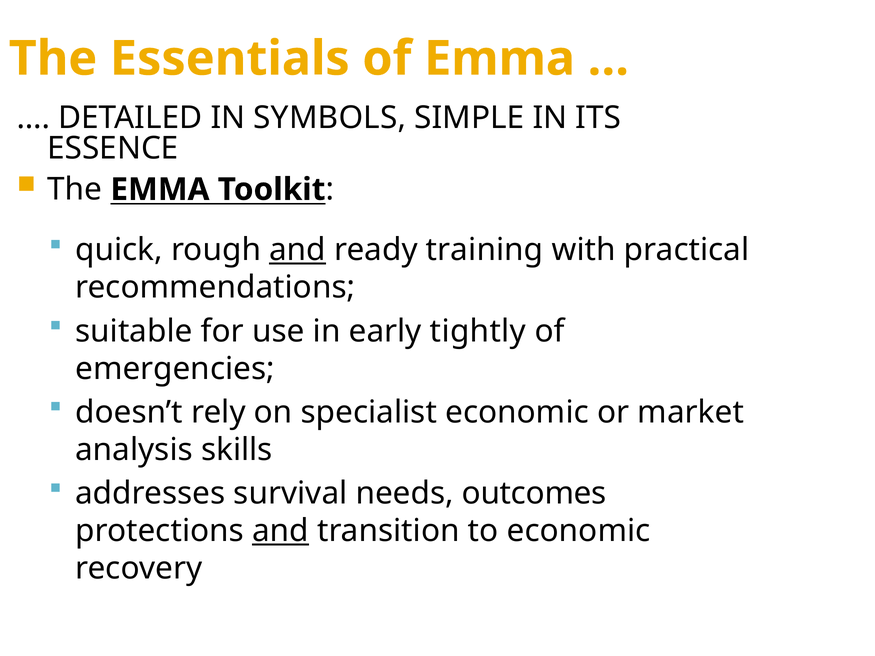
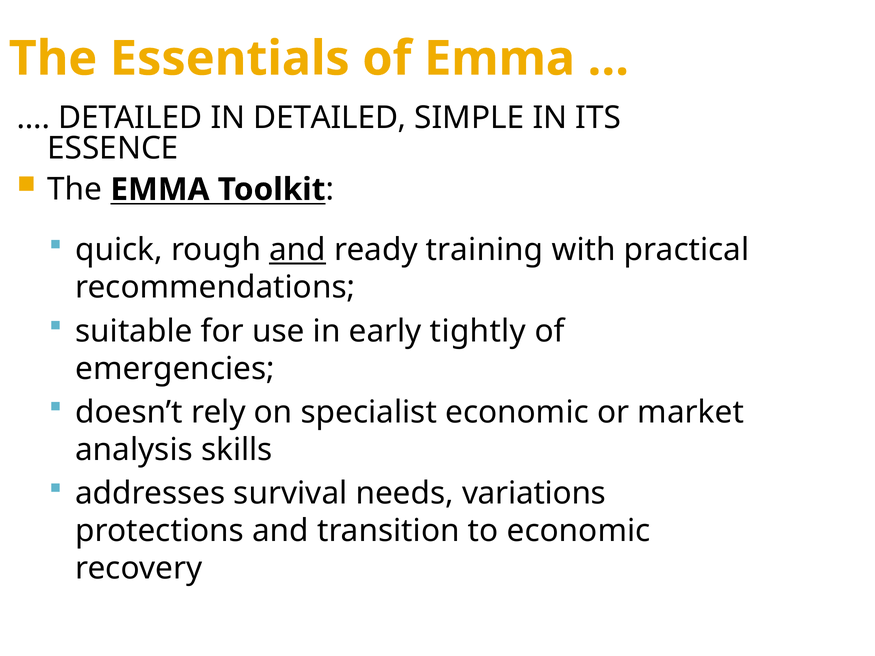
IN SYMBOLS: SYMBOLS -> DETAILED
outcomes: outcomes -> variations
and at (280, 531) underline: present -> none
